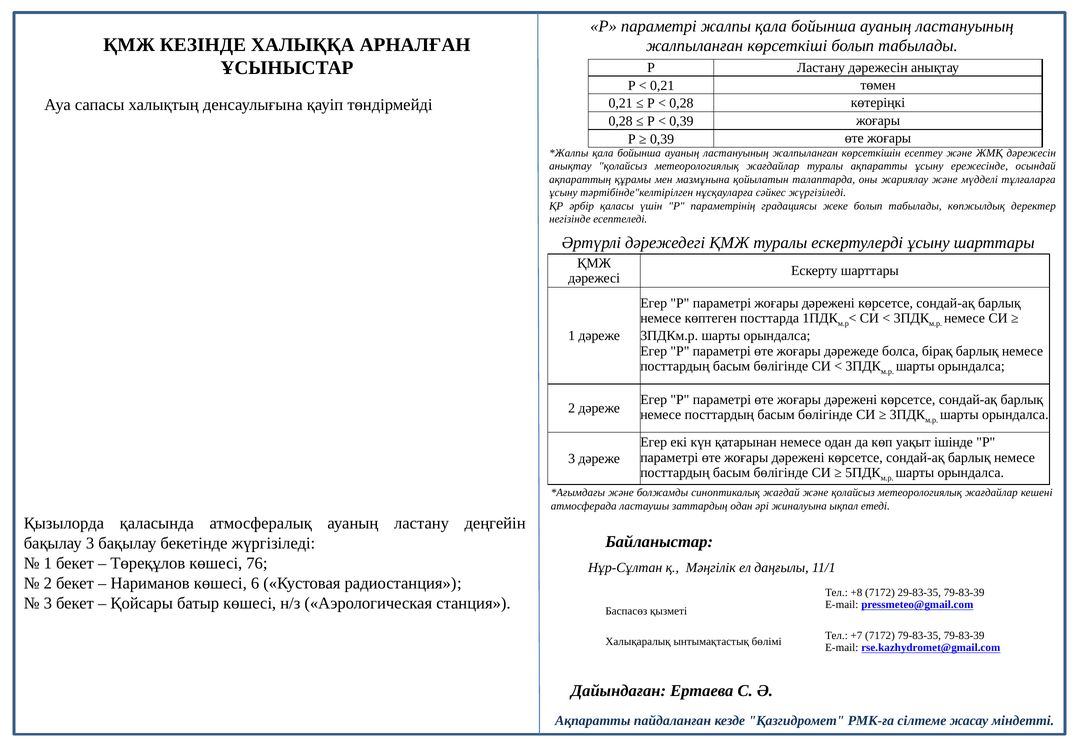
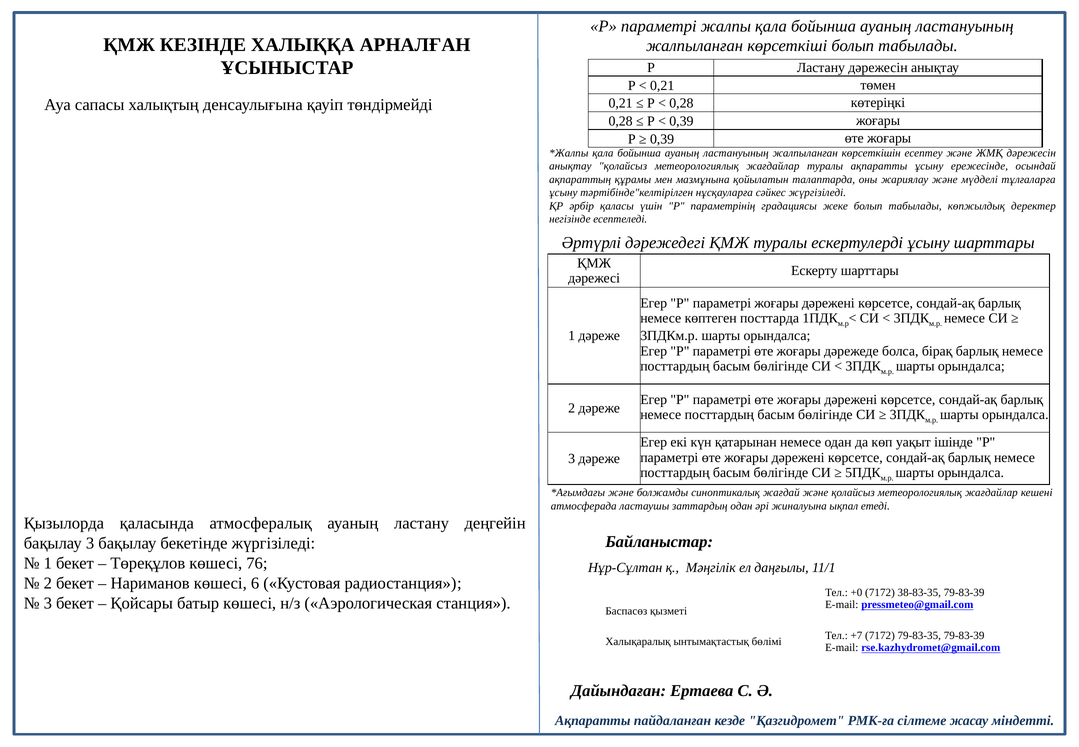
+8: +8 -> +0
29-83-35: 29-83-35 -> 38-83-35
